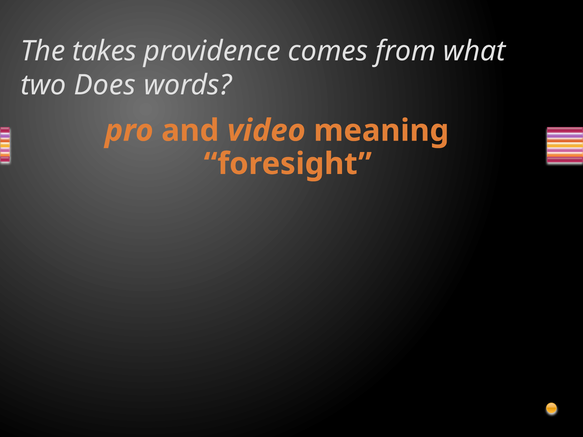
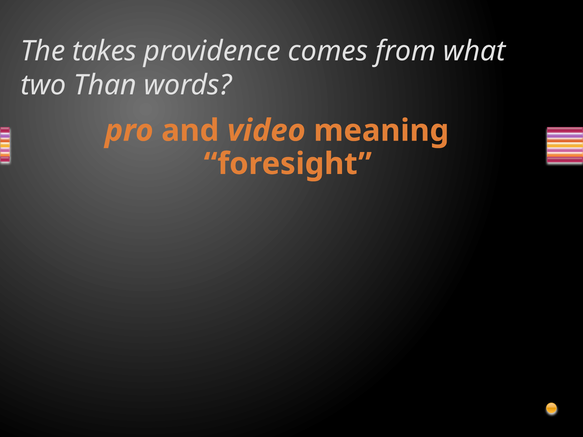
Does: Does -> Than
